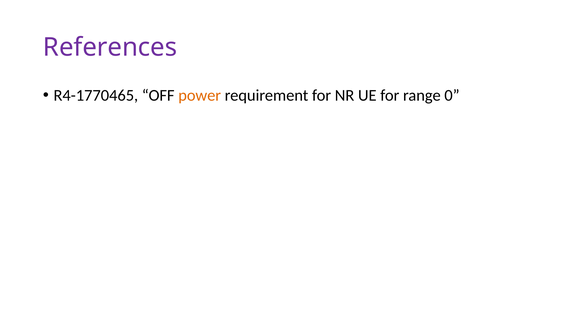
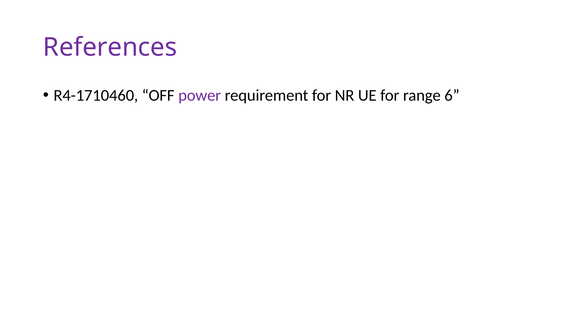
R4-1770465: R4-1770465 -> R4-1710460
power colour: orange -> purple
0: 0 -> 6
